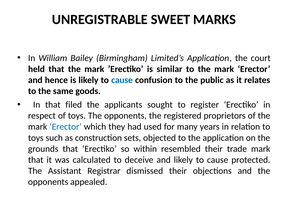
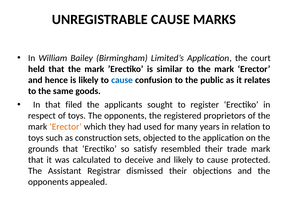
UNREGISTRABLE SWEET: SWEET -> CAUSE
Erector at (66, 127) colour: blue -> orange
within: within -> satisfy
